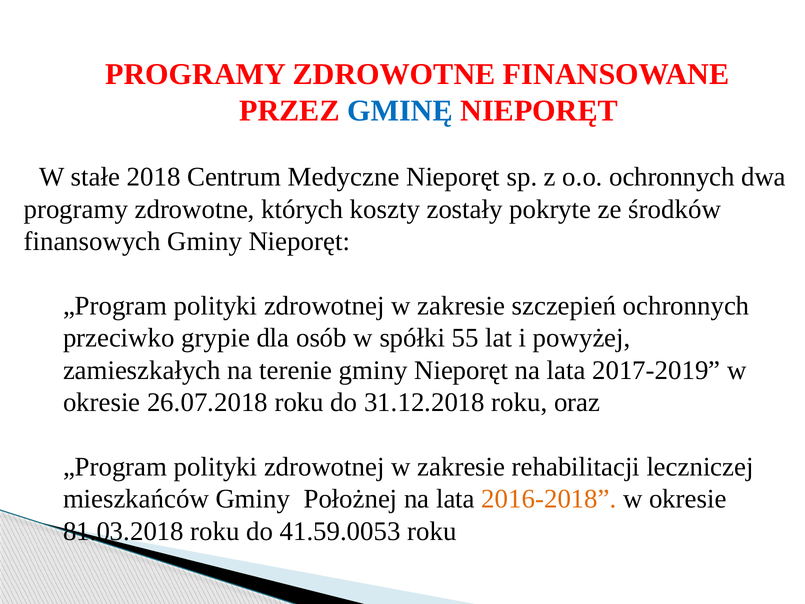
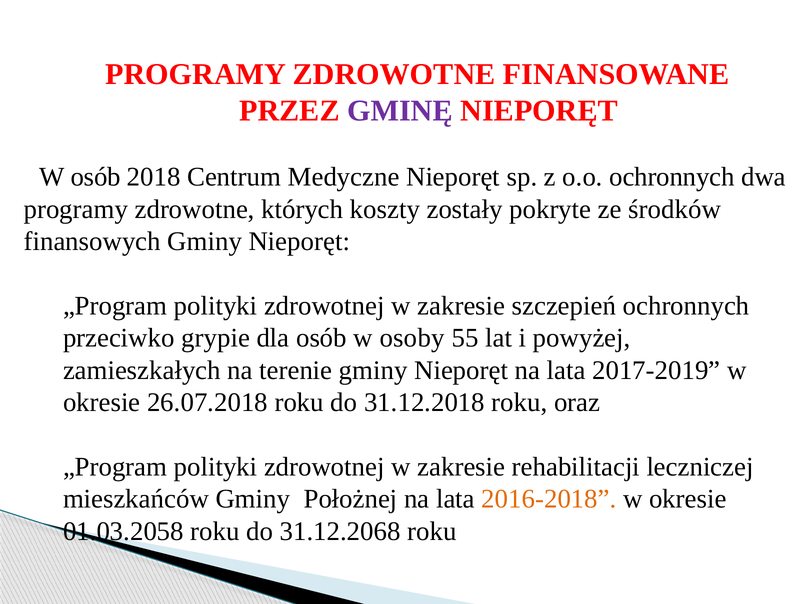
GMINĘ colour: blue -> purple
W stałe: stałe -> osób
spółki: spółki -> osoby
81.03.2018: 81.03.2018 -> 01.03.2058
41.59.0053: 41.59.0053 -> 31.12.2068
